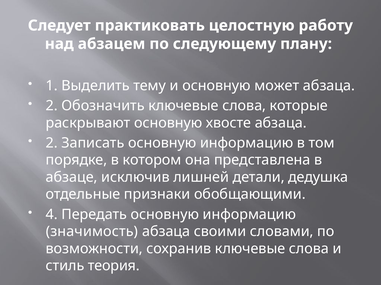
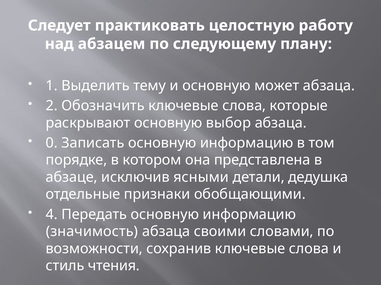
хвосте: хвосте -> выбор
2 at (52, 143): 2 -> 0
лишней: лишней -> ясными
теория: теория -> чтения
